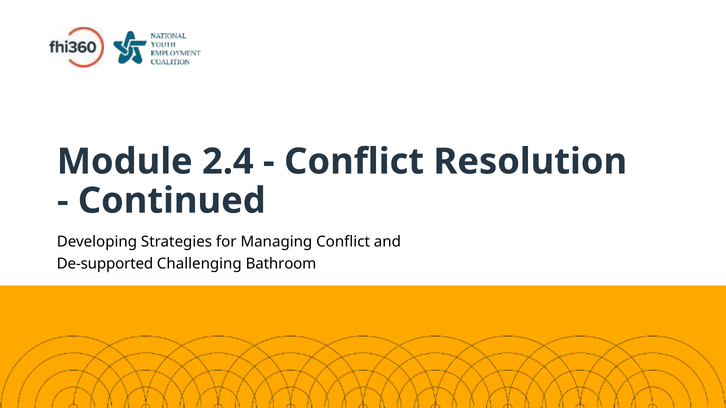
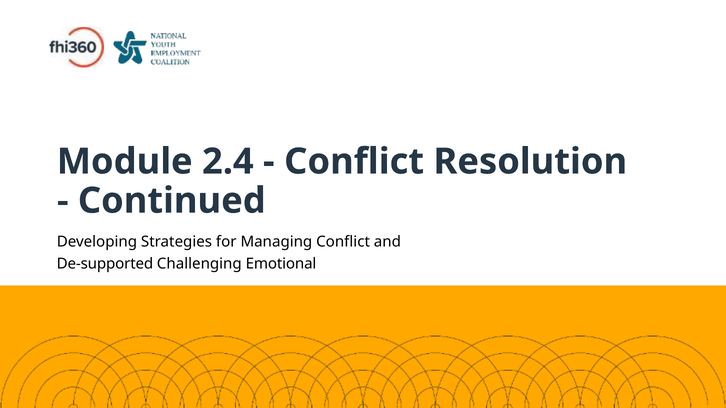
Bathroom: Bathroom -> Emotional
